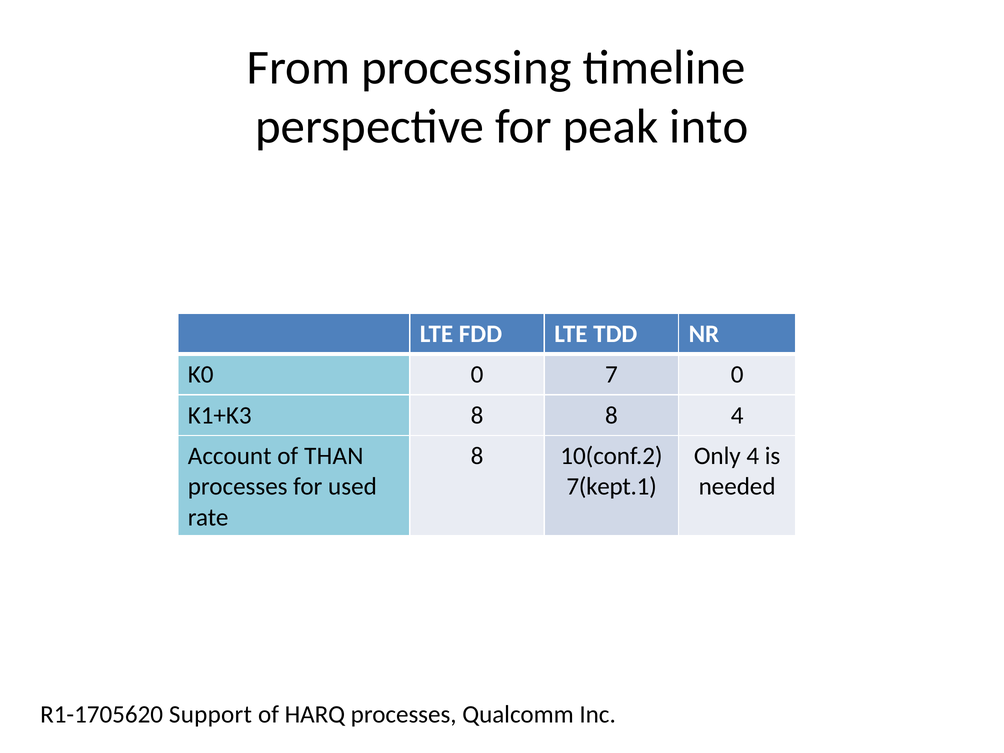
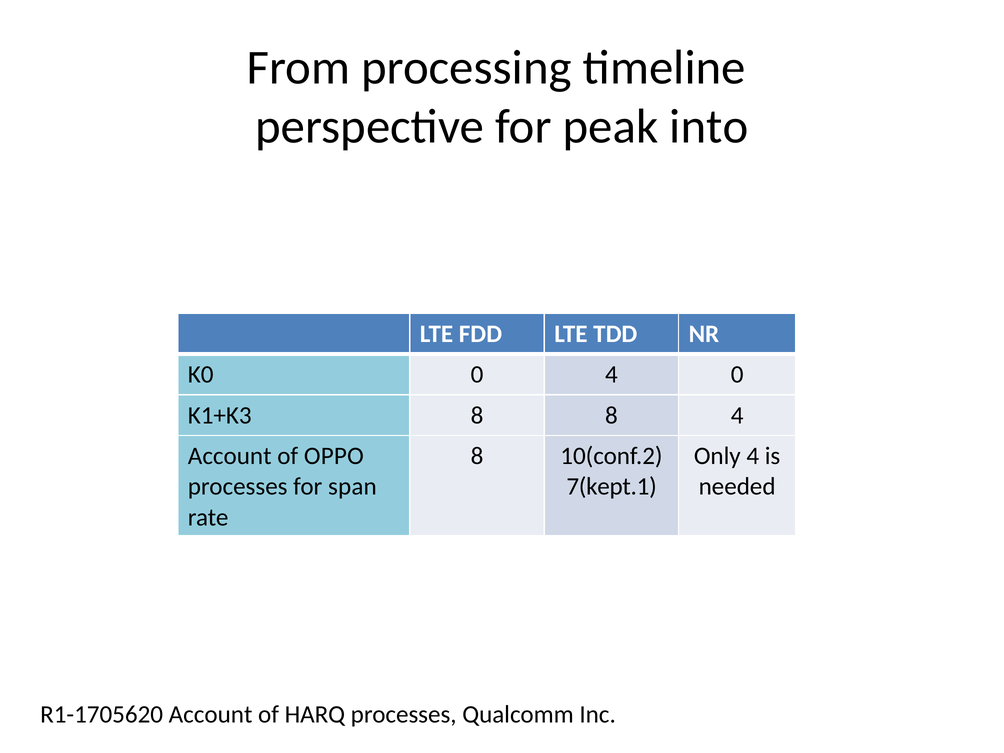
0 7: 7 -> 4
THAN: THAN -> OPPO
used: used -> span
R1-1705620 Support: Support -> Account
